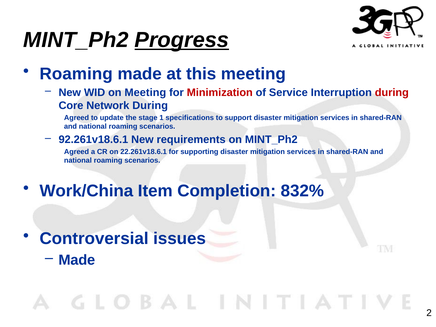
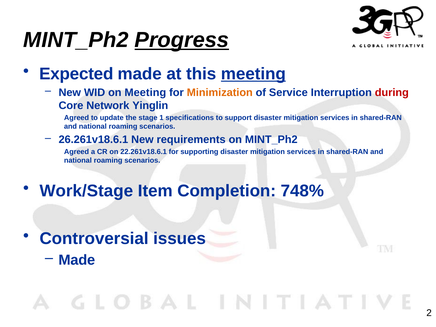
Roaming at (76, 74): Roaming -> Expected
meeting at (253, 74) underline: none -> present
Minimization colour: red -> orange
Network During: During -> Yinglin
92.261v18.6.1: 92.261v18.6.1 -> 26.261v18.6.1
Work/China: Work/China -> Work/Stage
832%: 832% -> 748%
